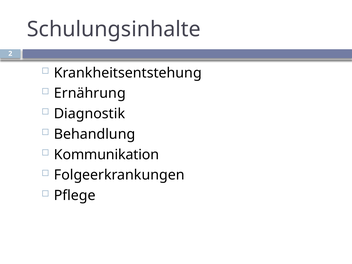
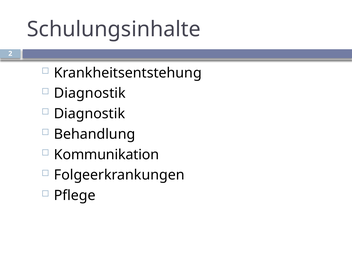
Ernährung at (90, 93): Ernährung -> Diagnostik
